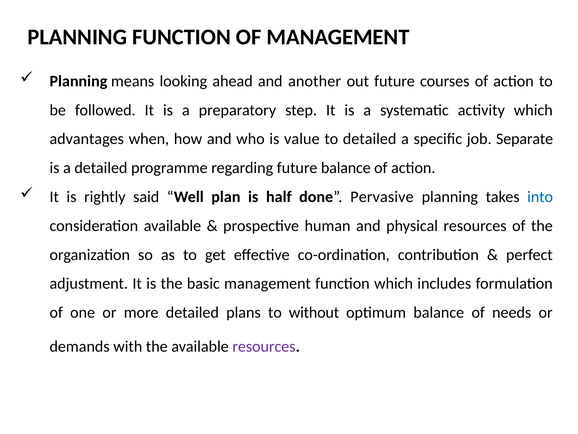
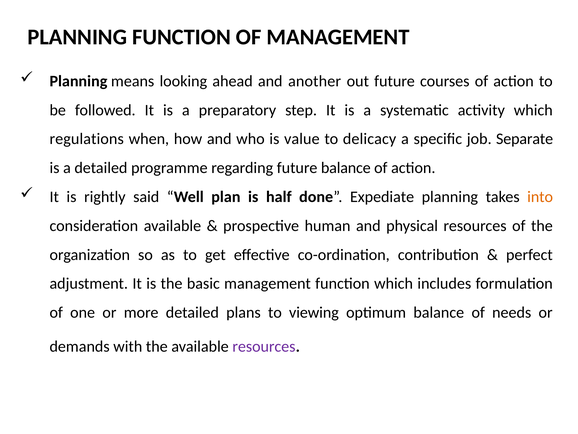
advantages: advantages -> regulations
to detailed: detailed -> delicacy
Pervasive: Pervasive -> Expediate
into colour: blue -> orange
without: without -> viewing
